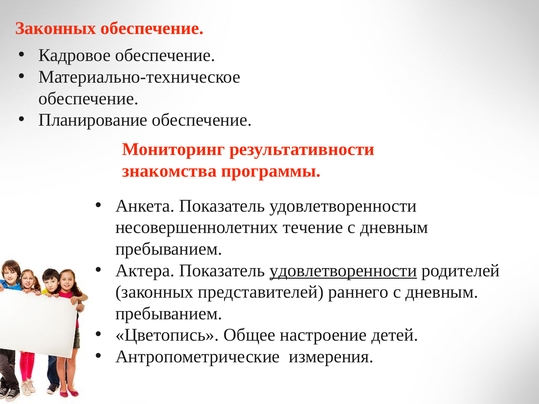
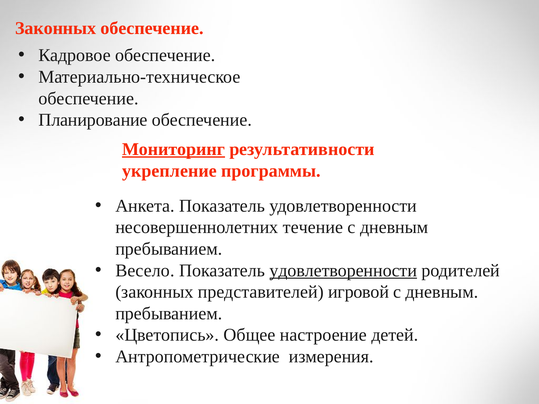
Мониторинг underline: none -> present
знакомства: знакомства -> укрепление
Актера: Актера -> Весело
раннего: раннего -> игровой
